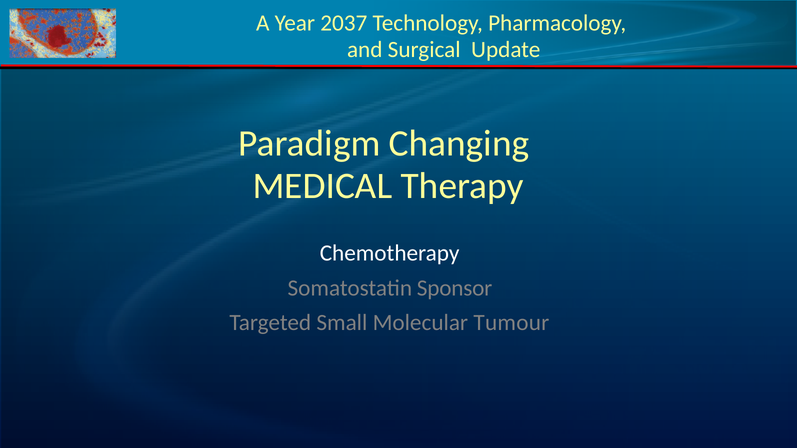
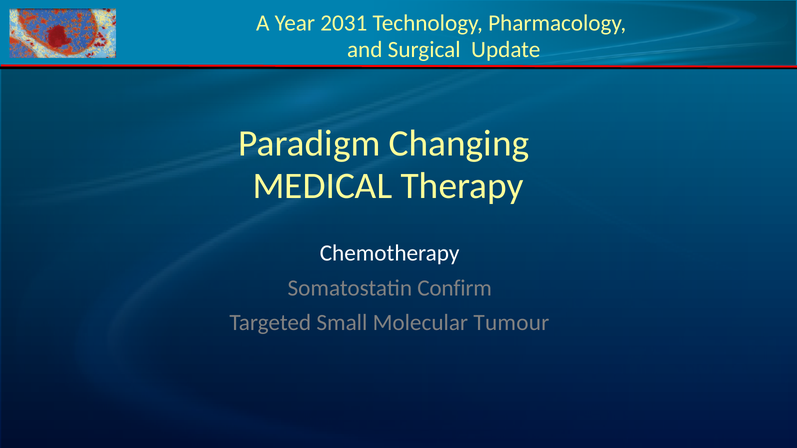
2037: 2037 -> 2031
Sponsor: Sponsor -> Confirm
